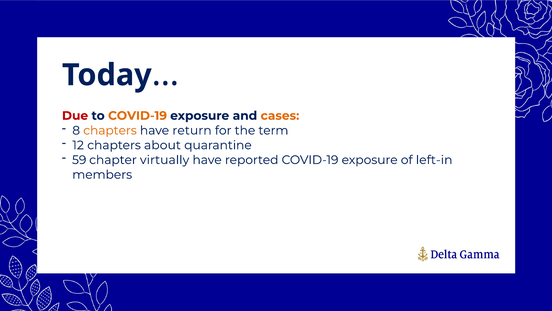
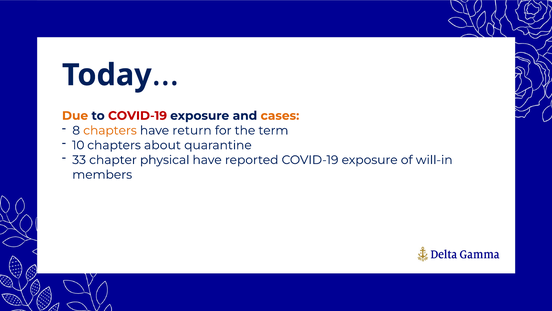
Due colour: red -> orange
COVID-19 at (138, 116) colour: orange -> red
12: 12 -> 10
59: 59 -> 33
virtually: virtually -> physical
left-in: left-in -> will-in
